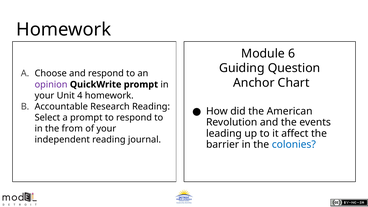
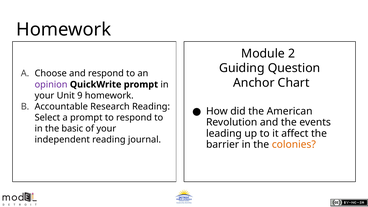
6: 6 -> 2
4: 4 -> 9
from: from -> basic
colonies colour: blue -> orange
